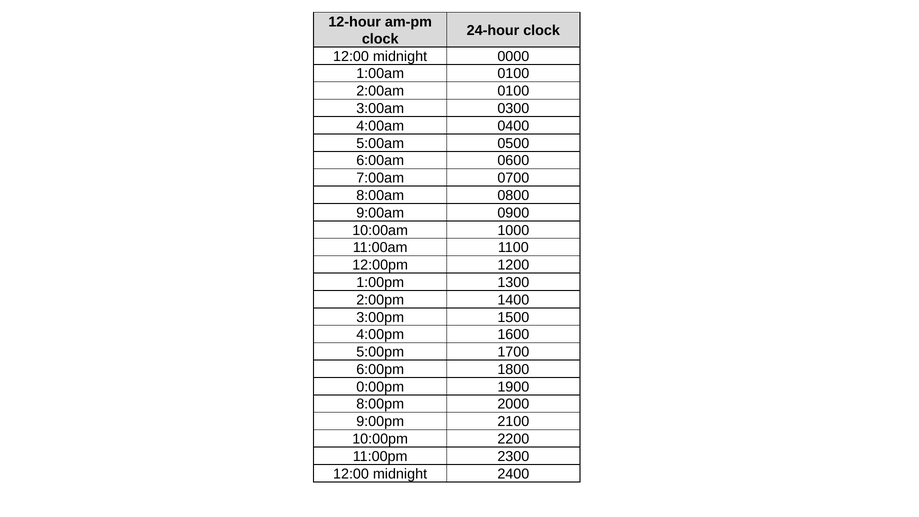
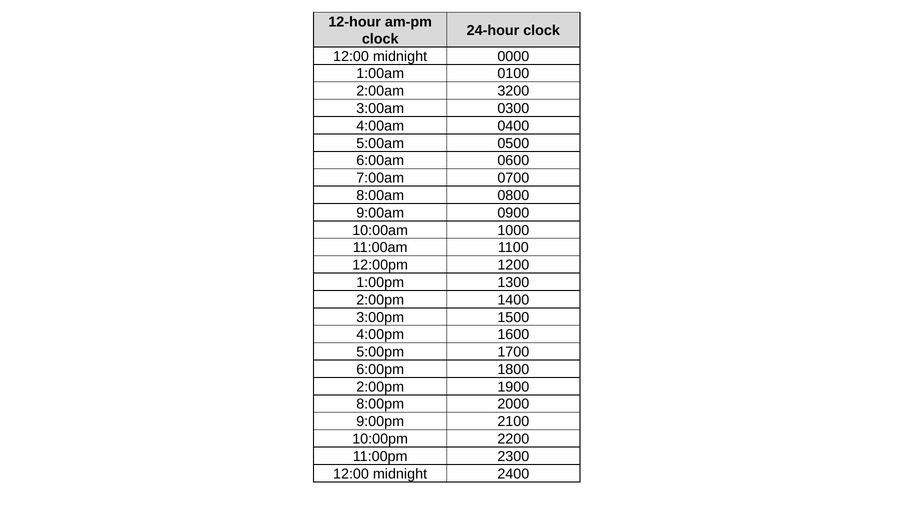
2:00am 0100: 0100 -> 3200
0:00pm at (380, 387): 0:00pm -> 2:00pm
